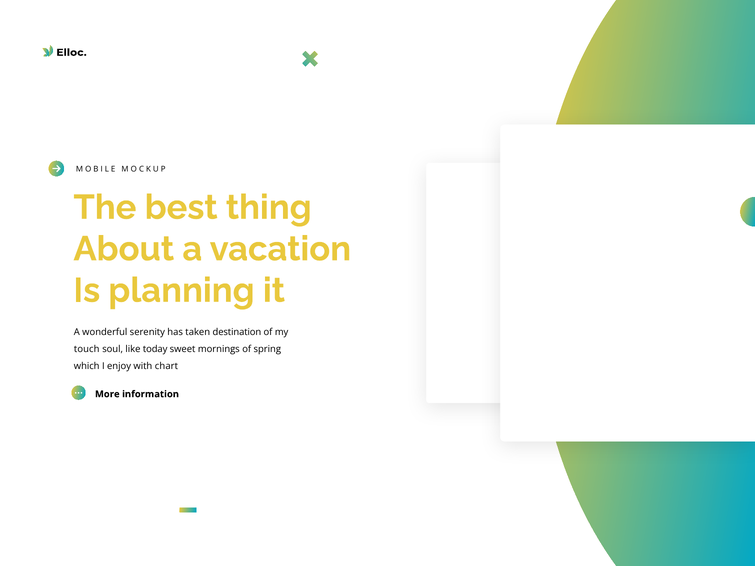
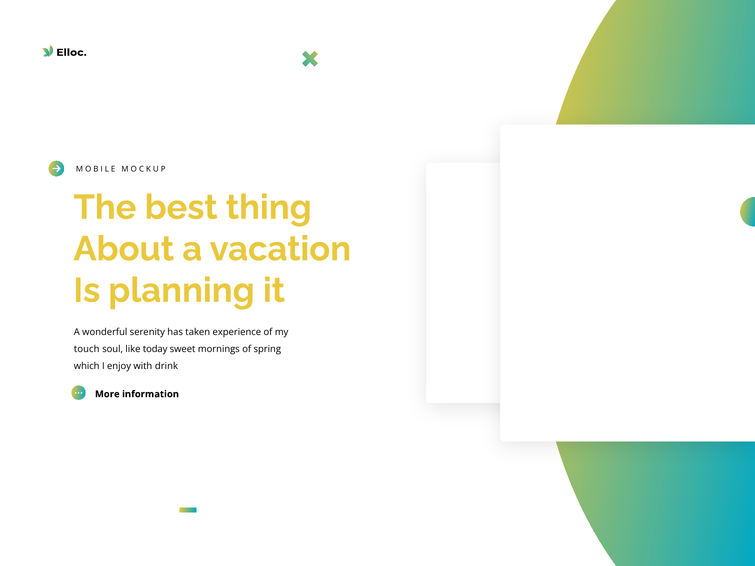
destination: destination -> experience
chart: chart -> drink
